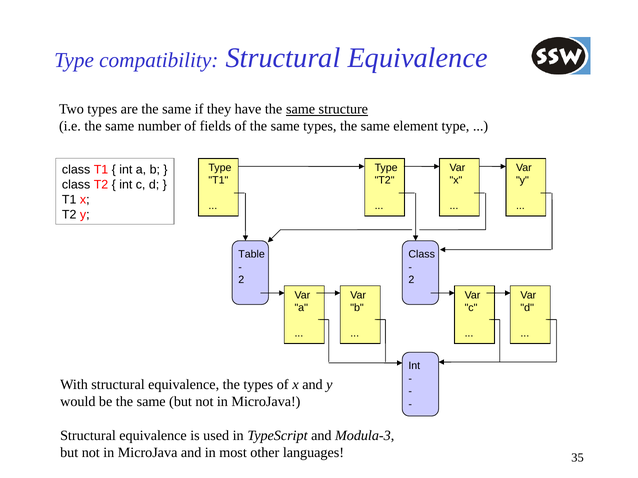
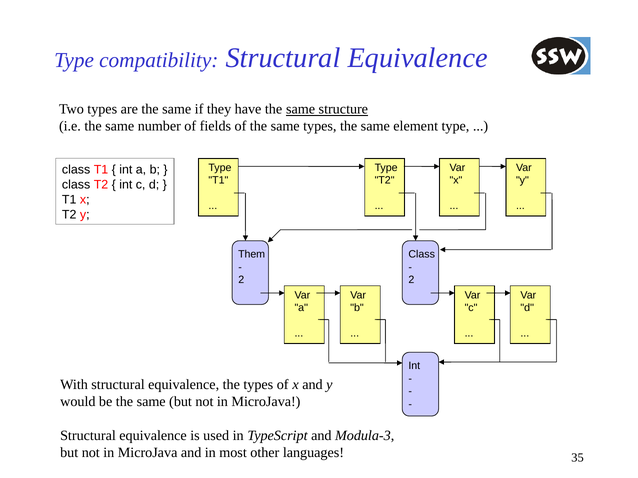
Table: Table -> Them
